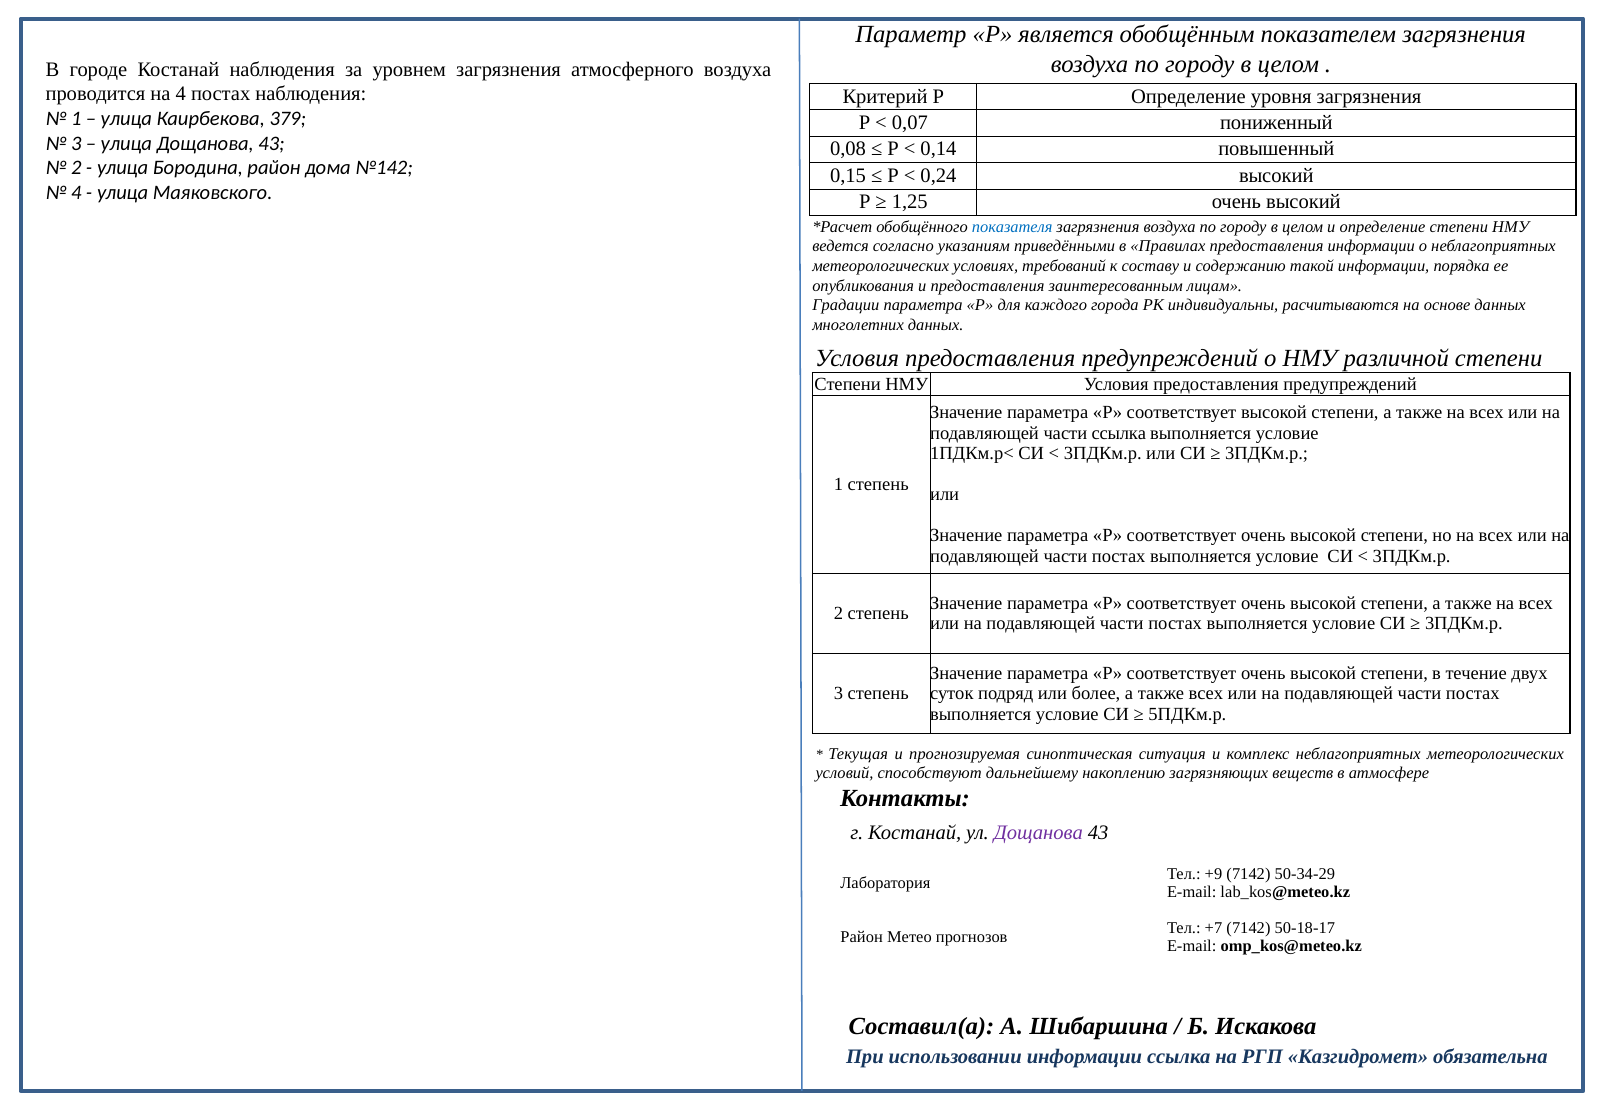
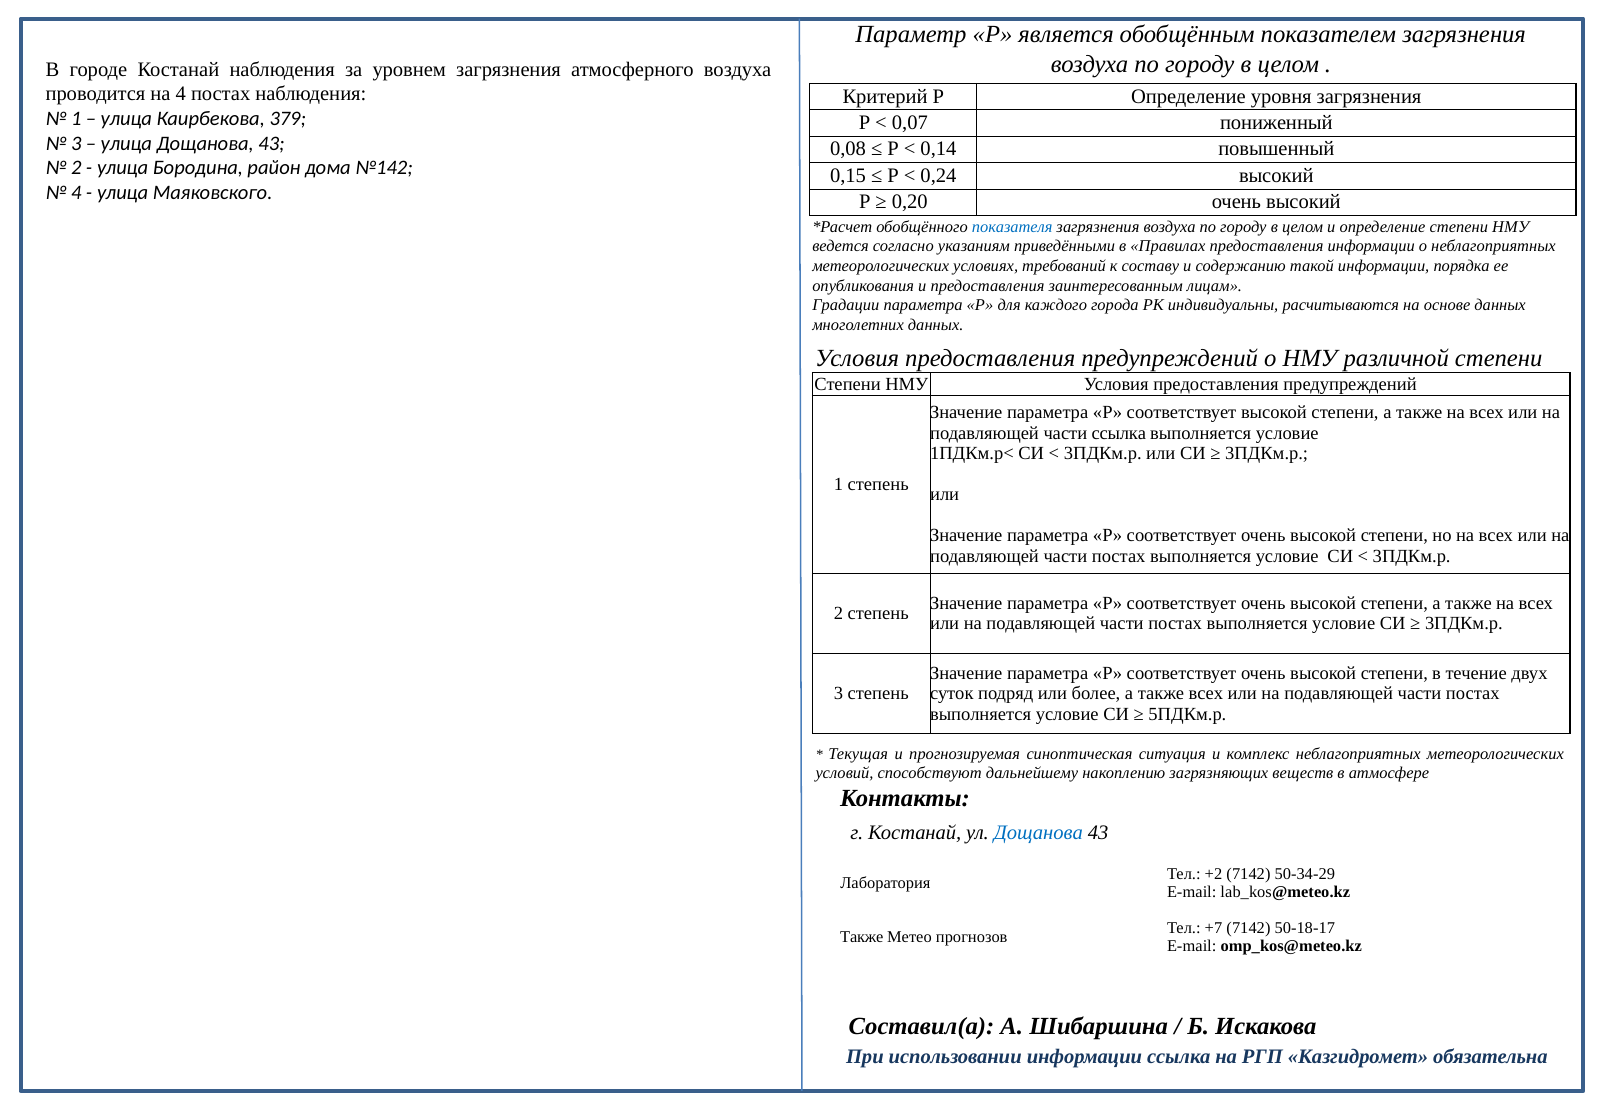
1,25: 1,25 -> 0,20
Дощанова at (1038, 833) colour: purple -> blue
+9: +9 -> +2
Район at (862, 938): Район -> Также
